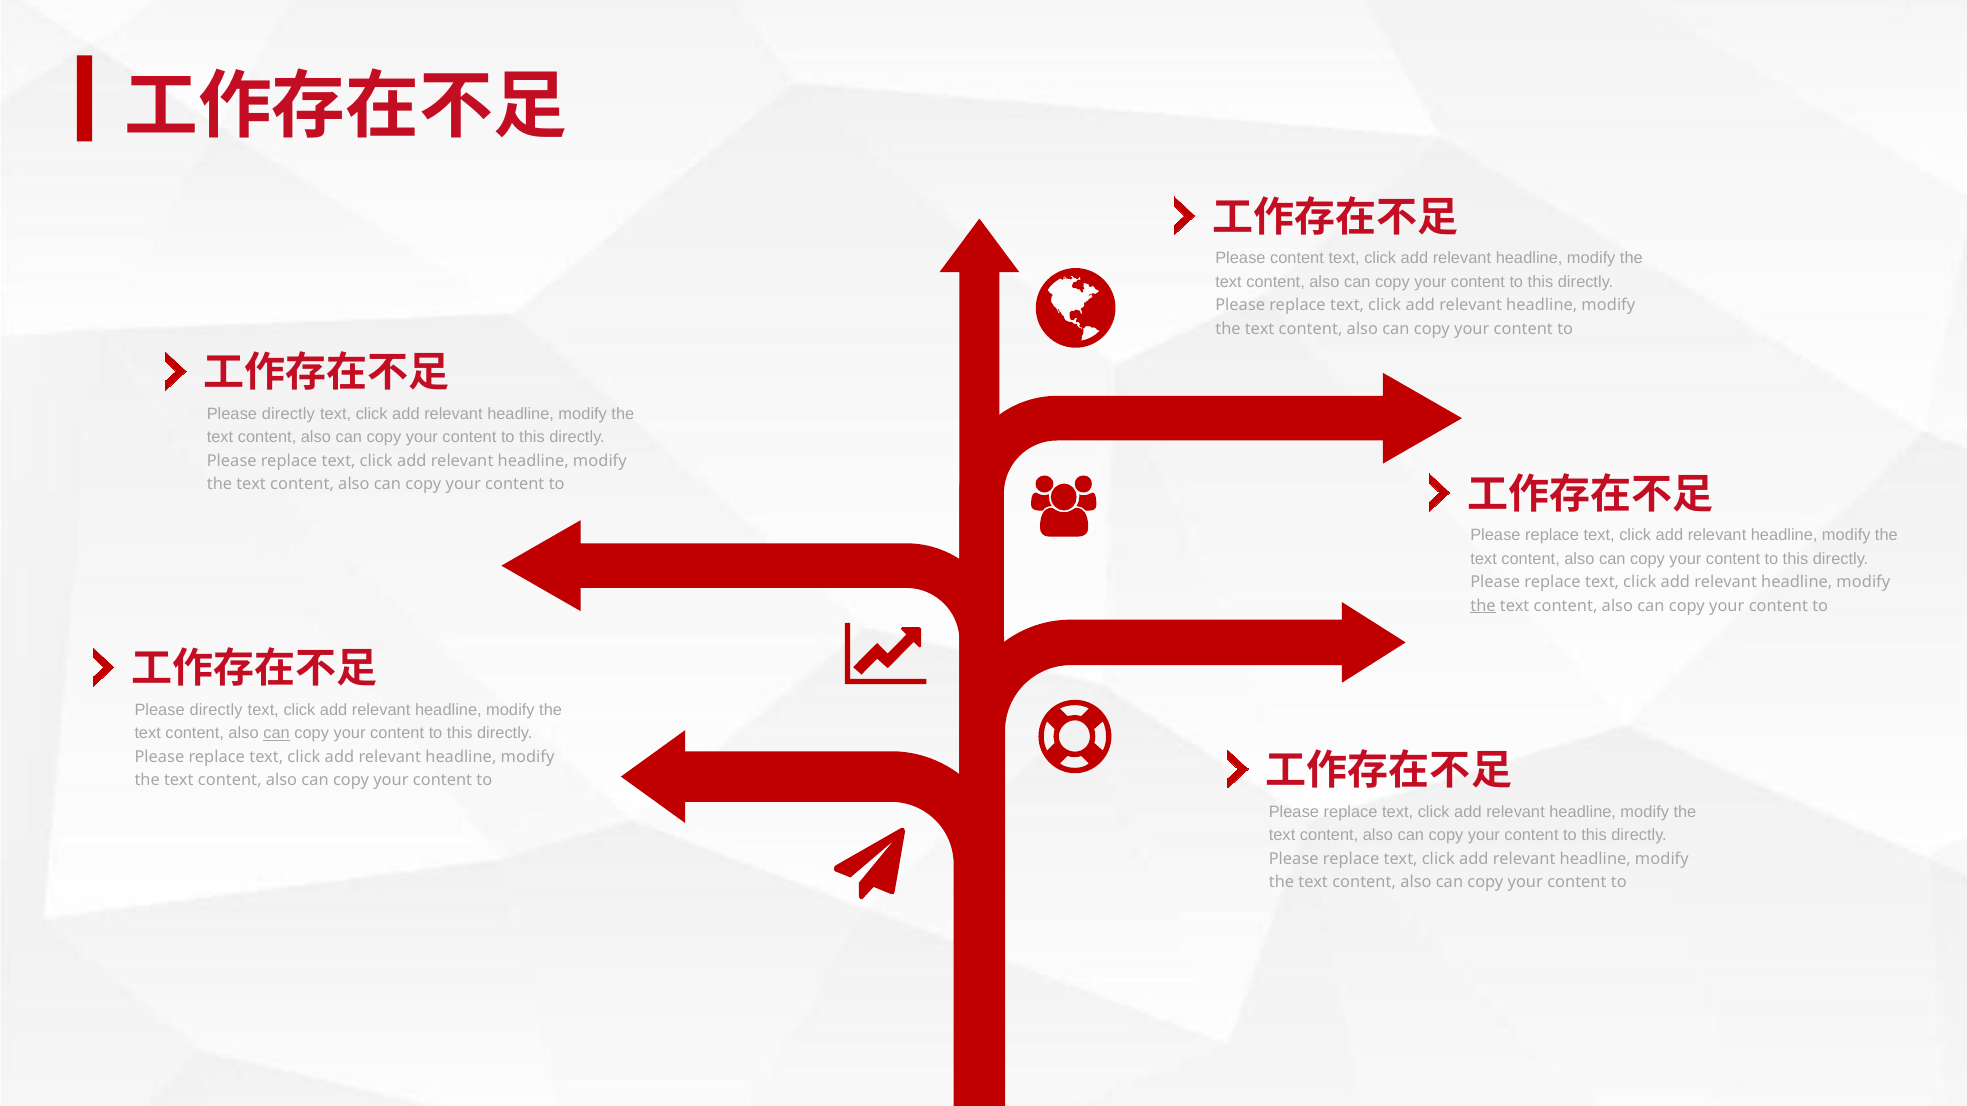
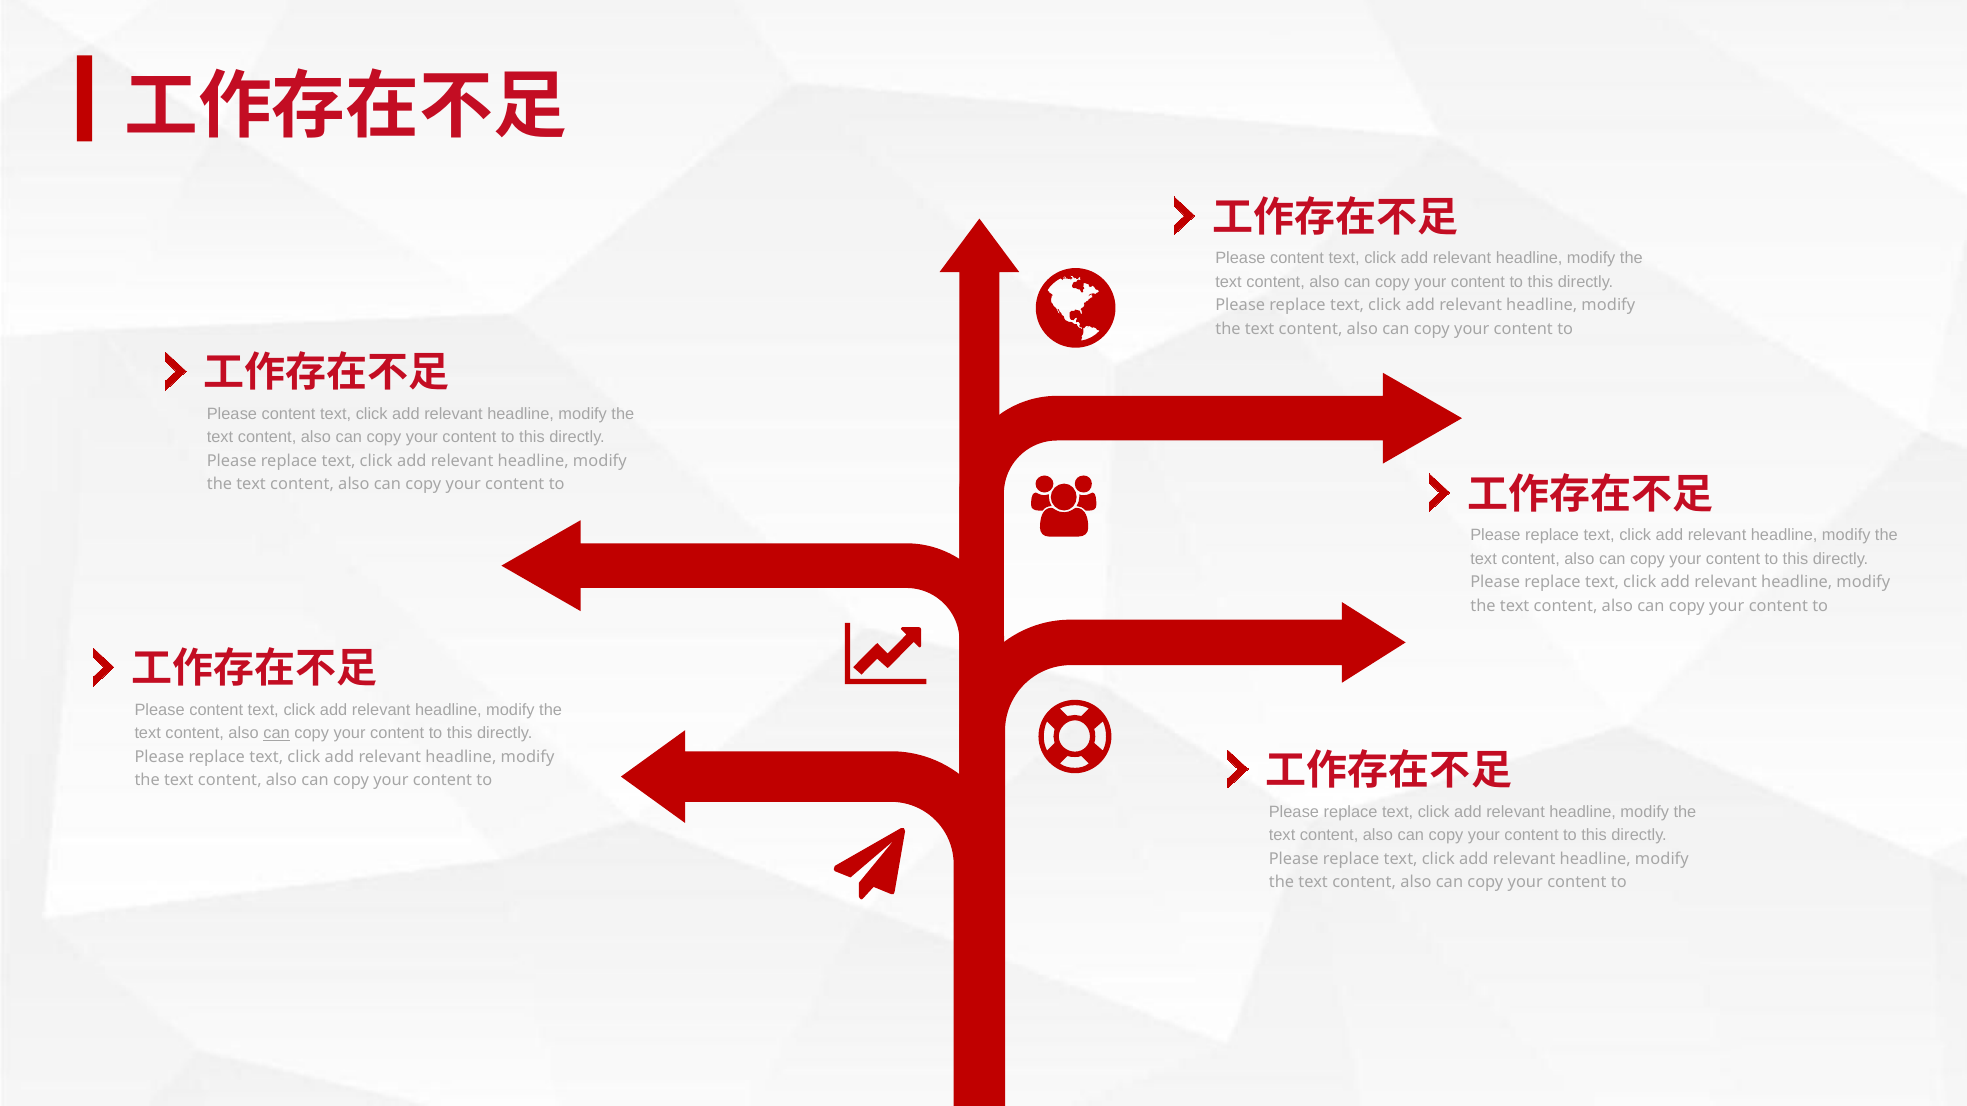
directly at (288, 414): directly -> content
the at (1483, 606) underline: present -> none
directly at (216, 710): directly -> content
